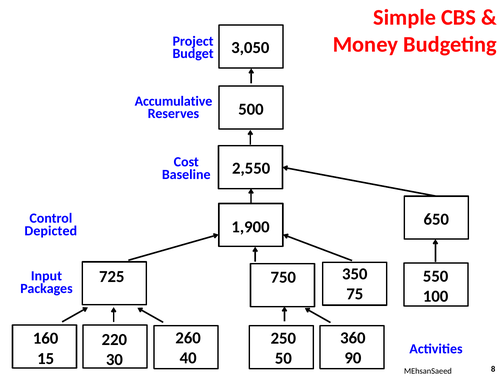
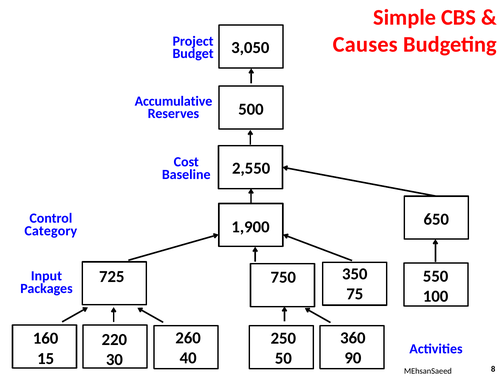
Money: Money -> Causes
Depicted: Depicted -> Category
